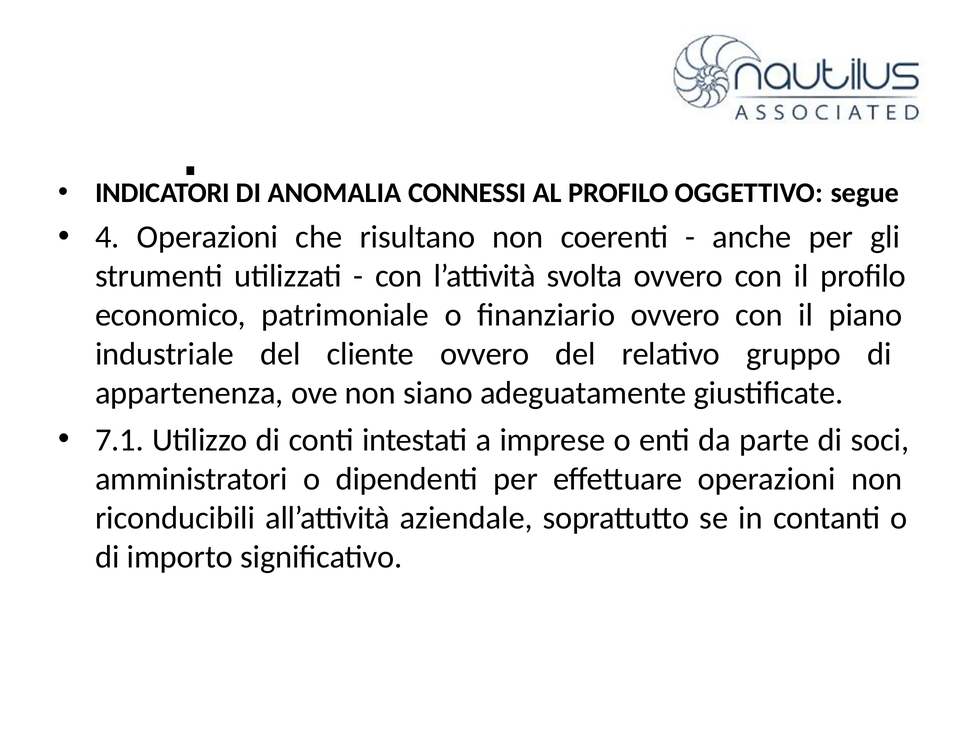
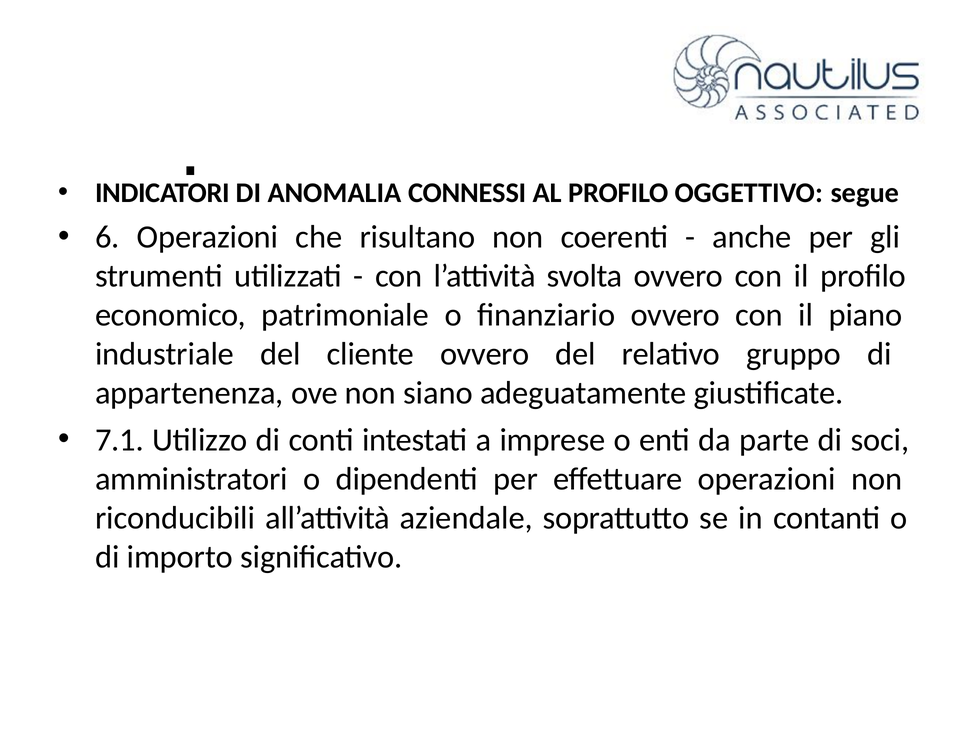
4: 4 -> 6
